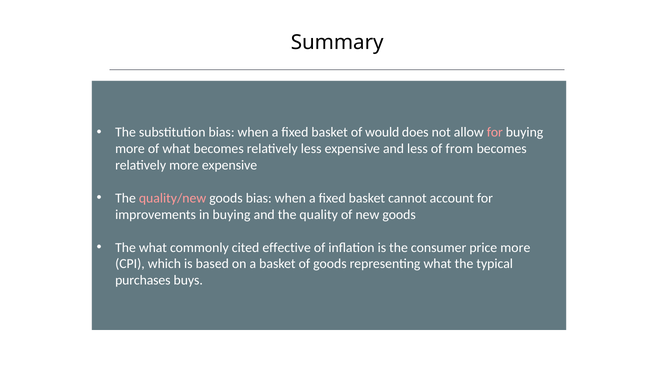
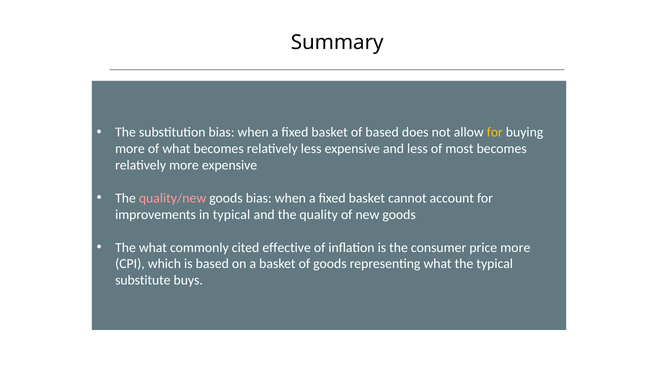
of would: would -> based
for at (495, 132) colour: pink -> yellow
from: from -> most
in buying: buying -> typical
purchases: purchases -> substitute
